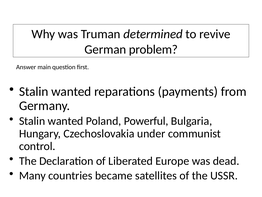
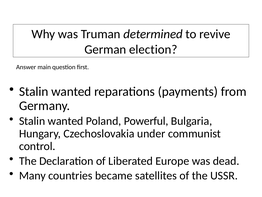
problem: problem -> election
